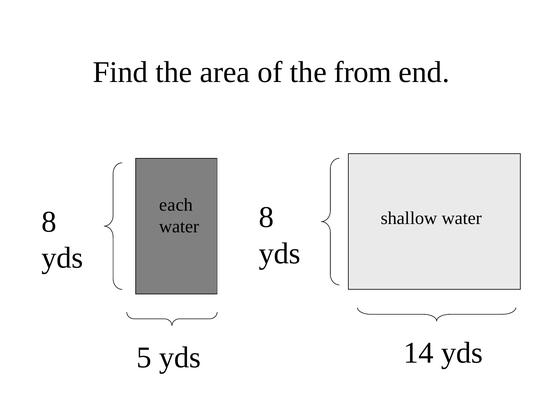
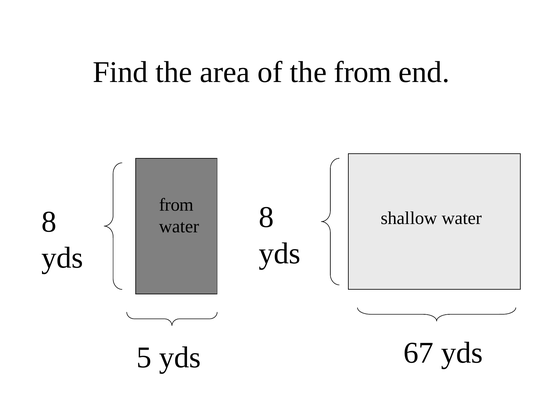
each at (176, 205): each -> from
14: 14 -> 67
